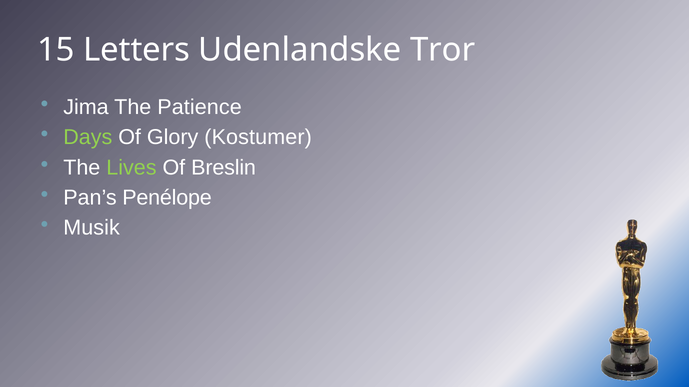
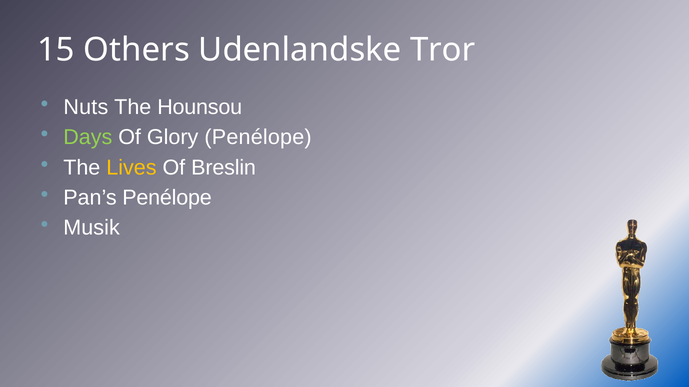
Letters: Letters -> Others
Jima: Jima -> Nuts
Patience: Patience -> Hounsou
Glory Kostumer: Kostumer -> Penélope
Lives colour: light green -> yellow
